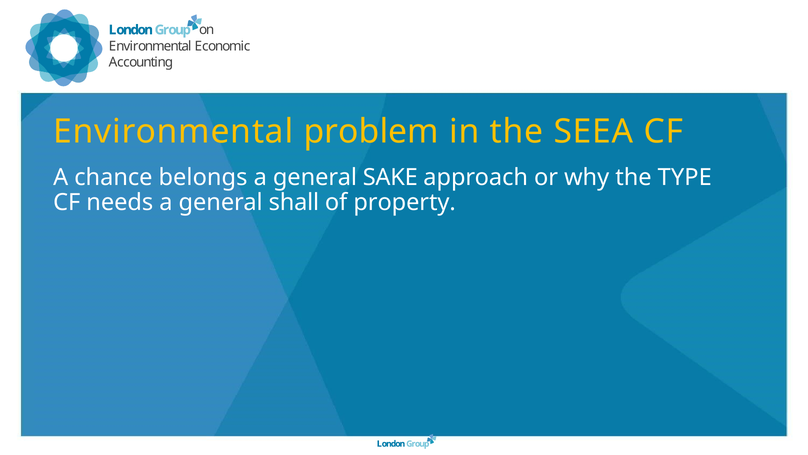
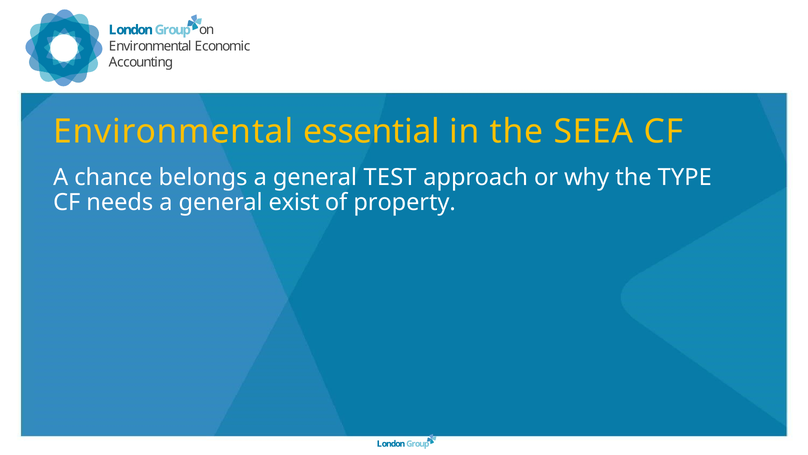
problem: problem -> essential
SAKE: SAKE -> TEST
shall: shall -> exist
